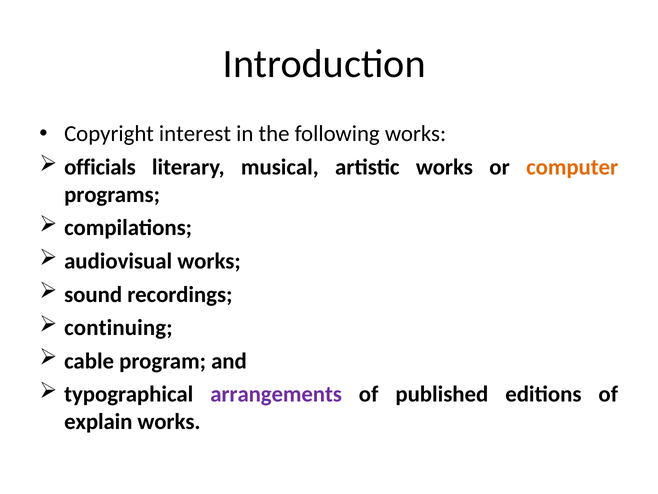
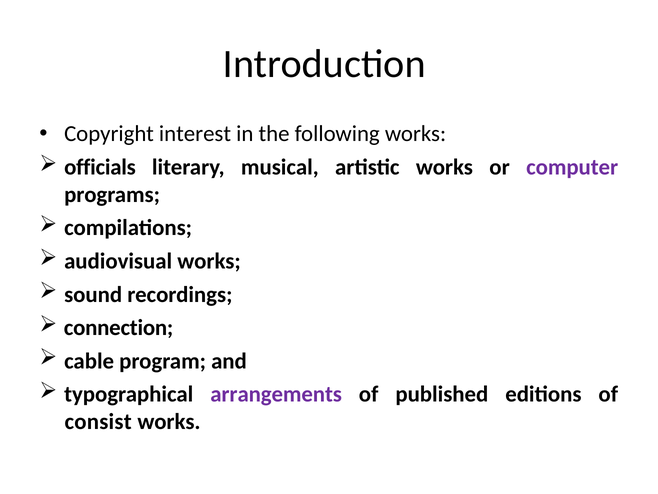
computer colour: orange -> purple
continuing: continuing -> connection
explain: explain -> consist
